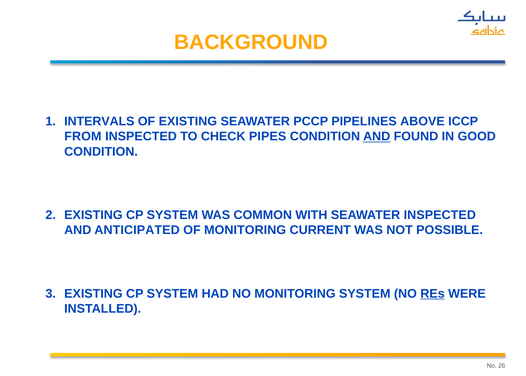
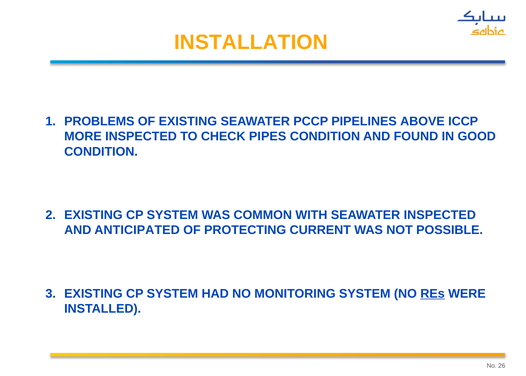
BACKGROUND: BACKGROUND -> INSTALLATION
INTERVALS: INTERVALS -> PROBLEMS
FROM: FROM -> MORE
AND at (377, 136) underline: present -> none
OF MONITORING: MONITORING -> PROTECTING
